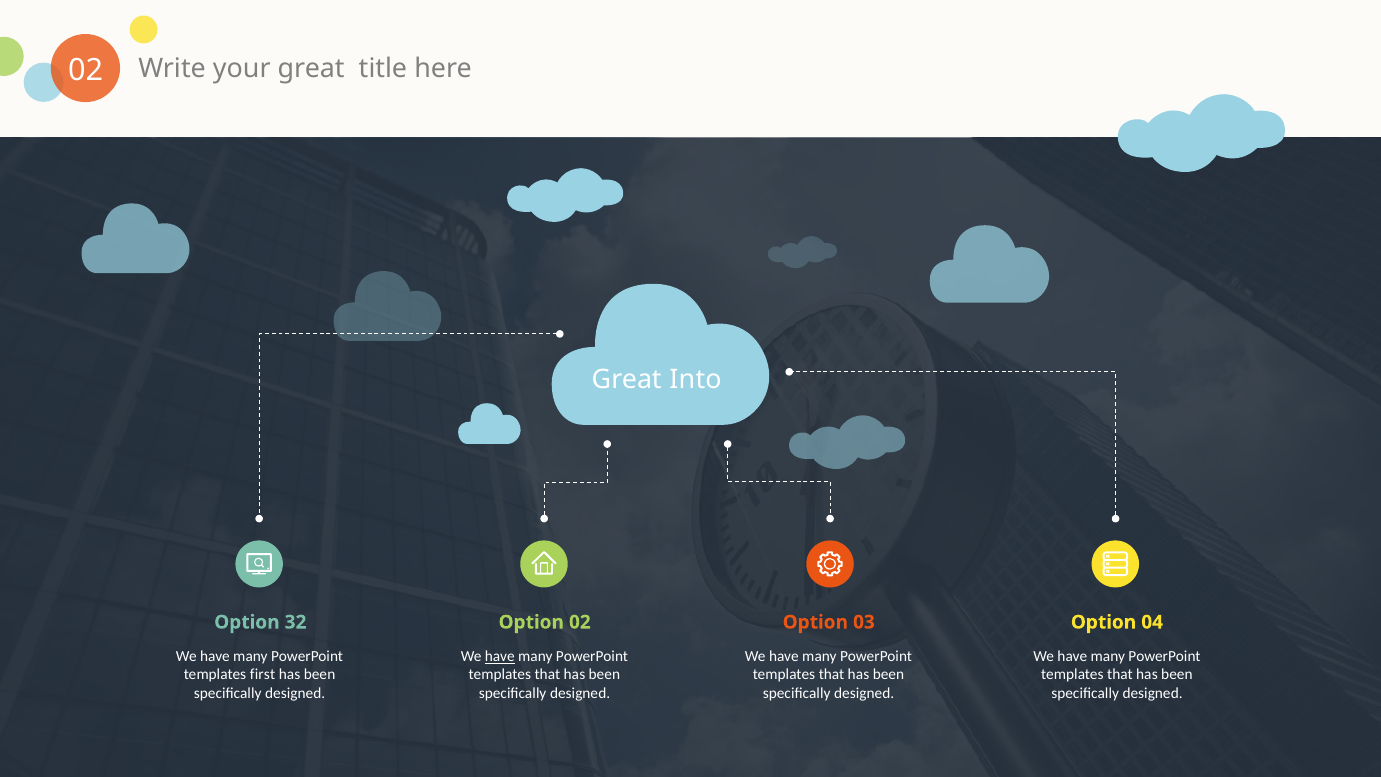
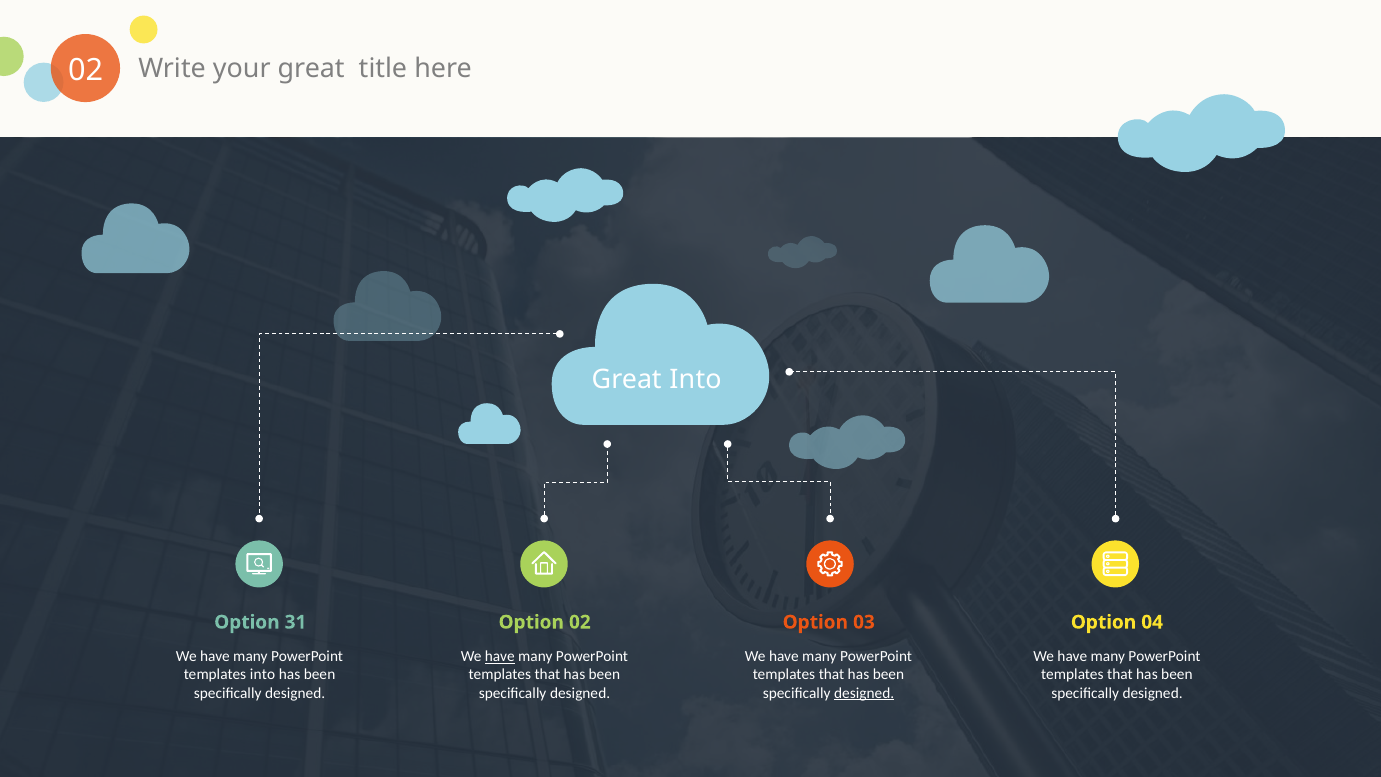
32: 32 -> 31
templates first: first -> into
designed at (864, 693) underline: none -> present
